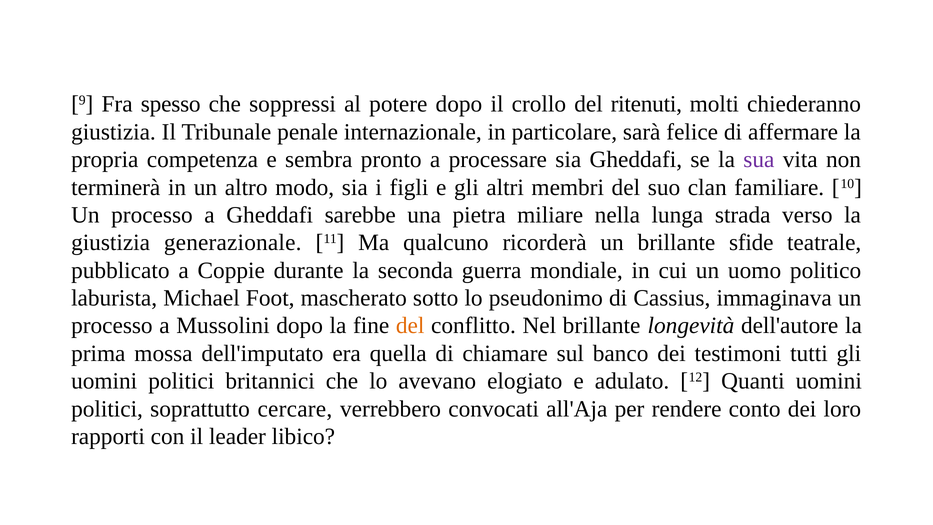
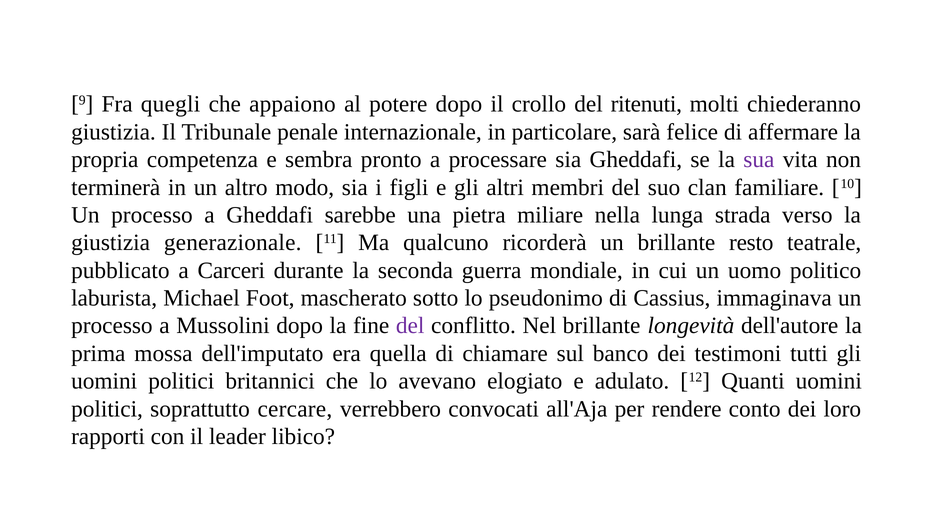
spesso: spesso -> quegli
soppressi: soppressi -> appaiono
sfide: sfide -> resto
Coppie: Coppie -> Carceri
del at (410, 326) colour: orange -> purple
